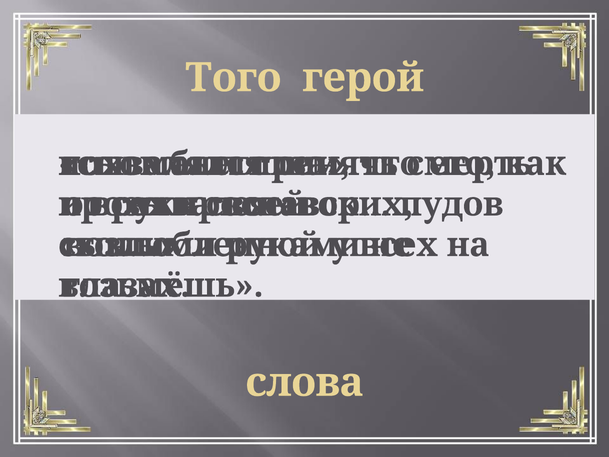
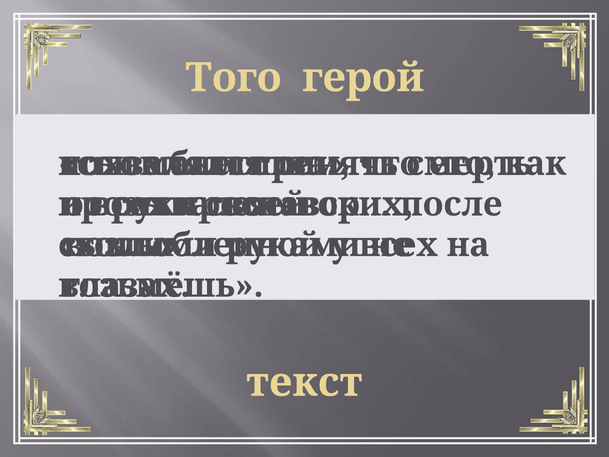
пудов: пудов -> после
слова: слова -> текст
